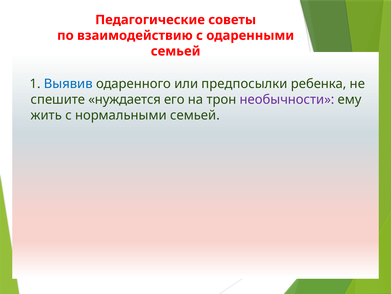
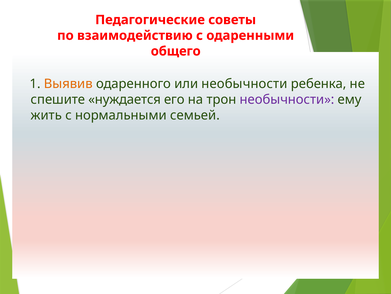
семьей at (176, 51): семьей -> общего
Выявив colour: blue -> orange
или предпосылки: предпосылки -> необычности
